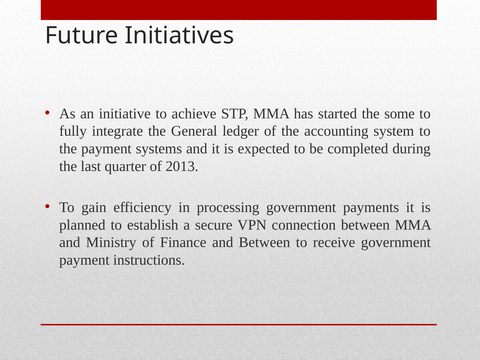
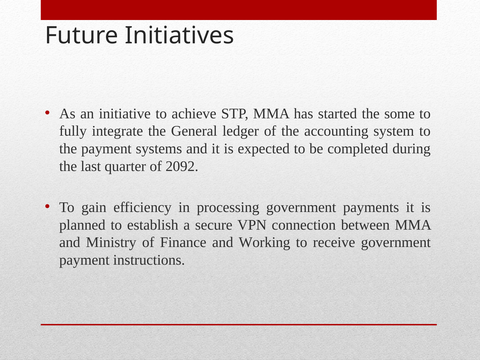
2013: 2013 -> 2092
and Between: Between -> Working
